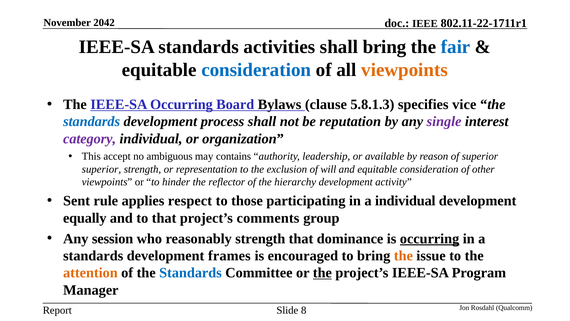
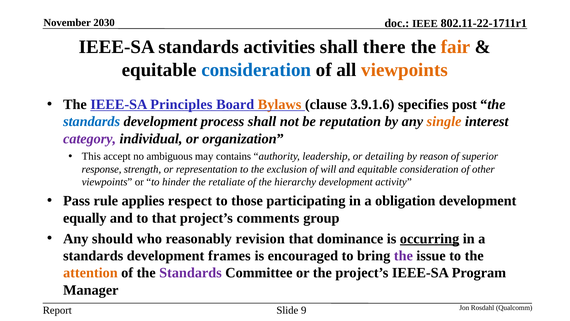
2042: 2042 -> 2030
shall bring: bring -> there
fair colour: blue -> orange
IEEE-SA Occurring: Occurring -> Principles
Bylaws colour: black -> orange
5.8.1.3: 5.8.1.3 -> 3.9.1.6
vice: vice -> post
single colour: purple -> orange
available: available -> detailing
superior at (101, 169): superior -> response
reflector: reflector -> retaliate
Sent: Sent -> Pass
a individual: individual -> obligation
session: session -> should
reasonably strength: strength -> revision
the at (403, 255) colour: orange -> purple
Standards at (190, 273) colour: blue -> purple
the at (322, 273) underline: present -> none
8: 8 -> 9
